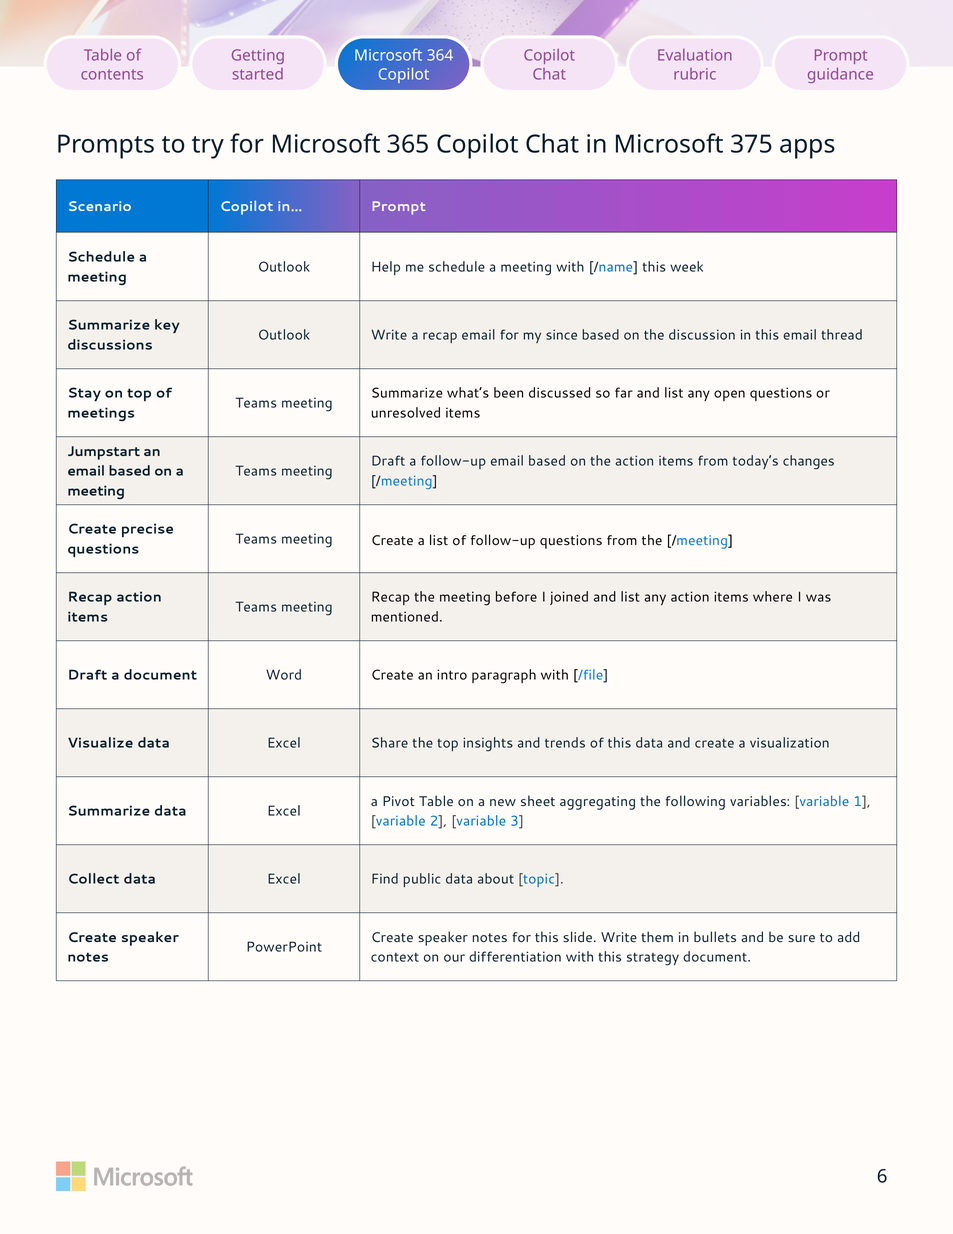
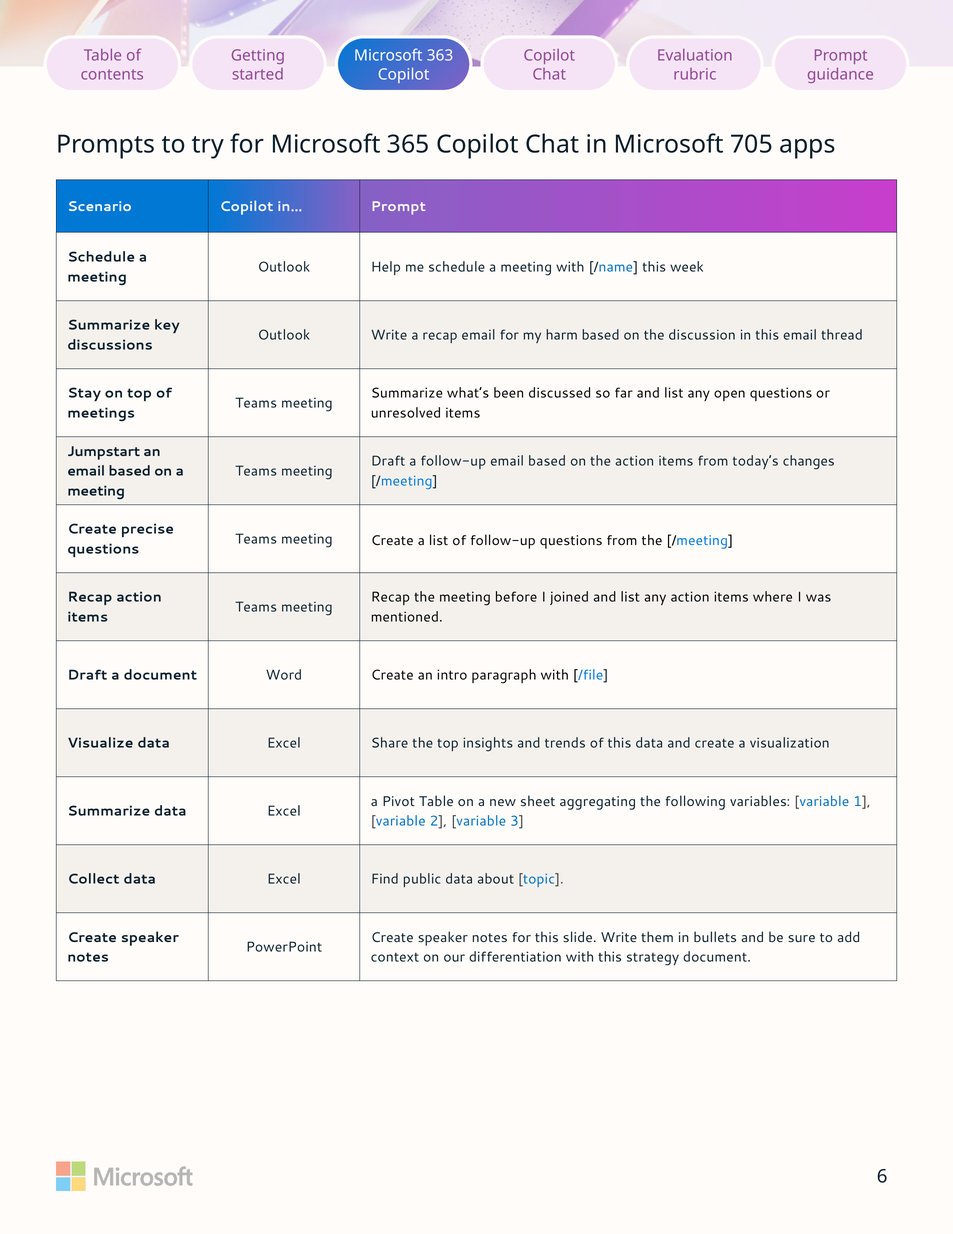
364: 364 -> 363
375: 375 -> 705
since: since -> harm
